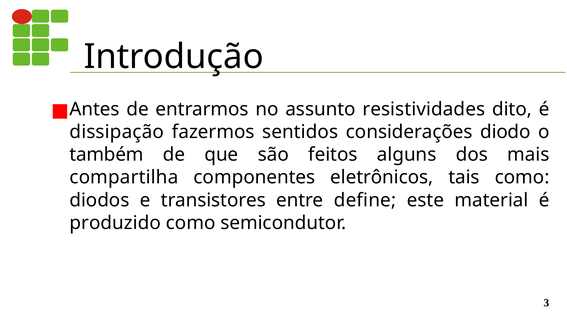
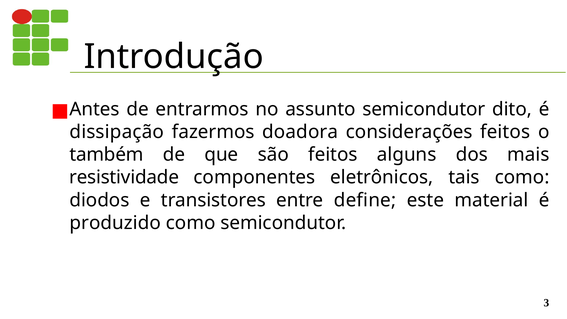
assunto resistividades: resistividades -> semicondutor
sentidos: sentidos -> doadora
considerações diodo: diodo -> feitos
compartilha: compartilha -> resistividade
